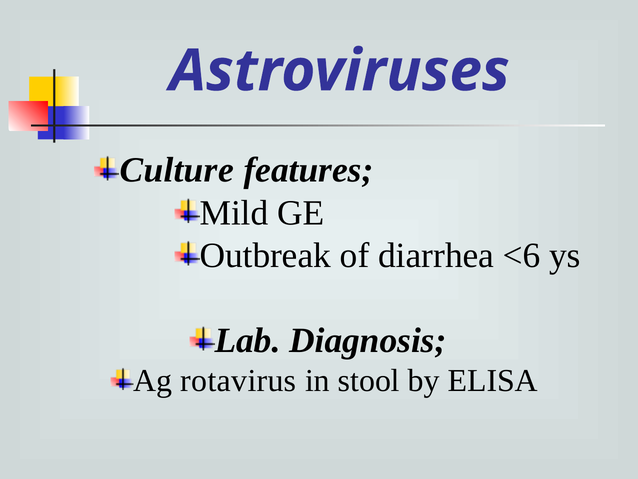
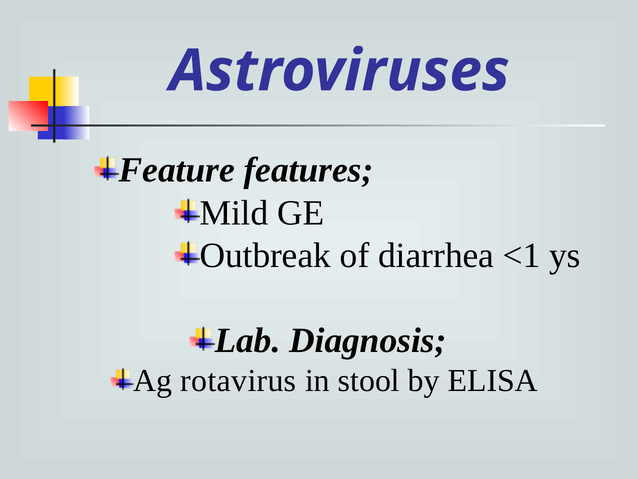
Culture: Culture -> Feature
<6: <6 -> <1
